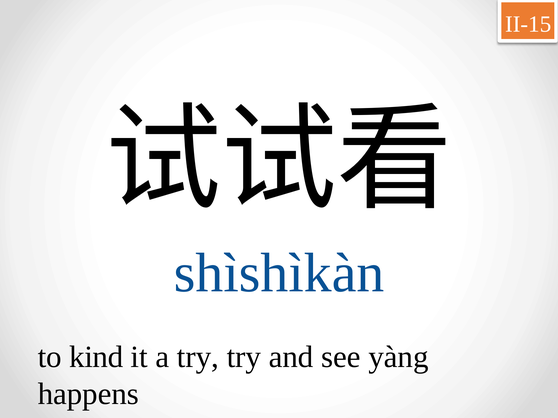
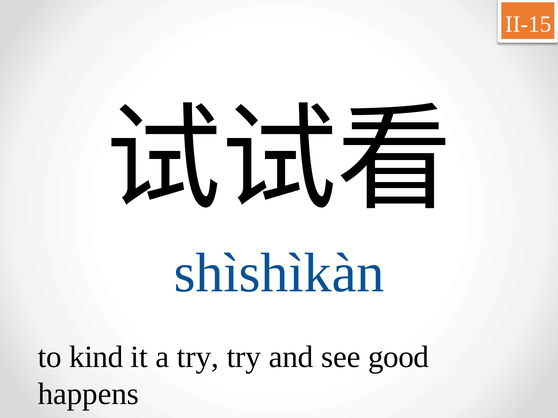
yàng: yàng -> good
